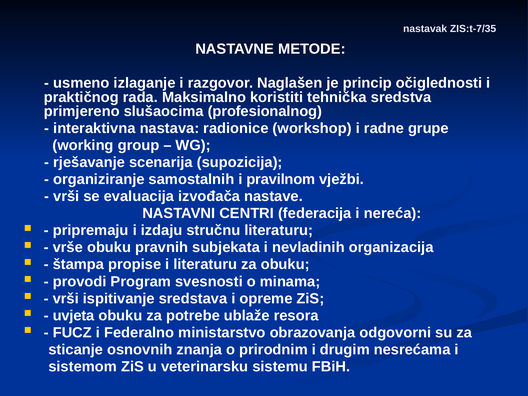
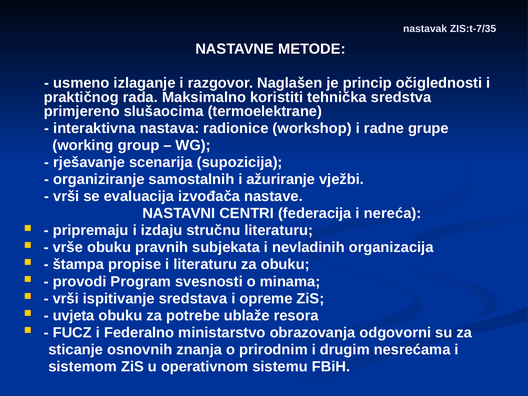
profesionalnog: profesionalnog -> termoelektrane
pravilnom: pravilnom -> ažuriranje
veterinarsku: veterinarsku -> operativnom
